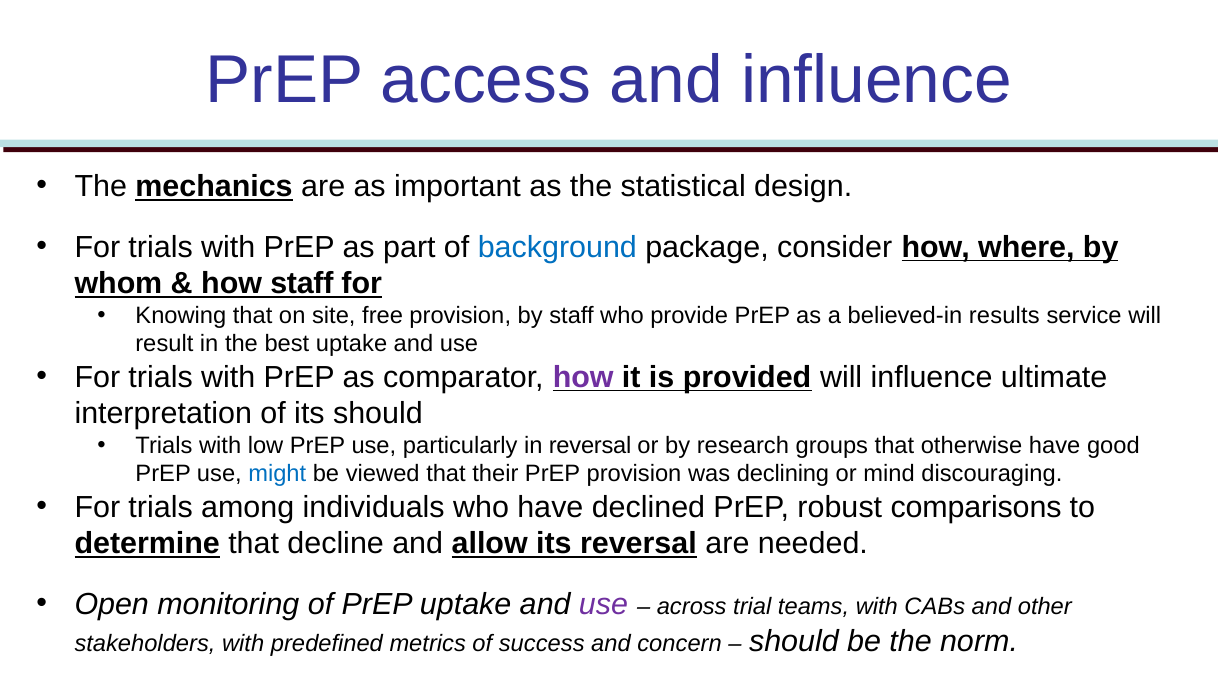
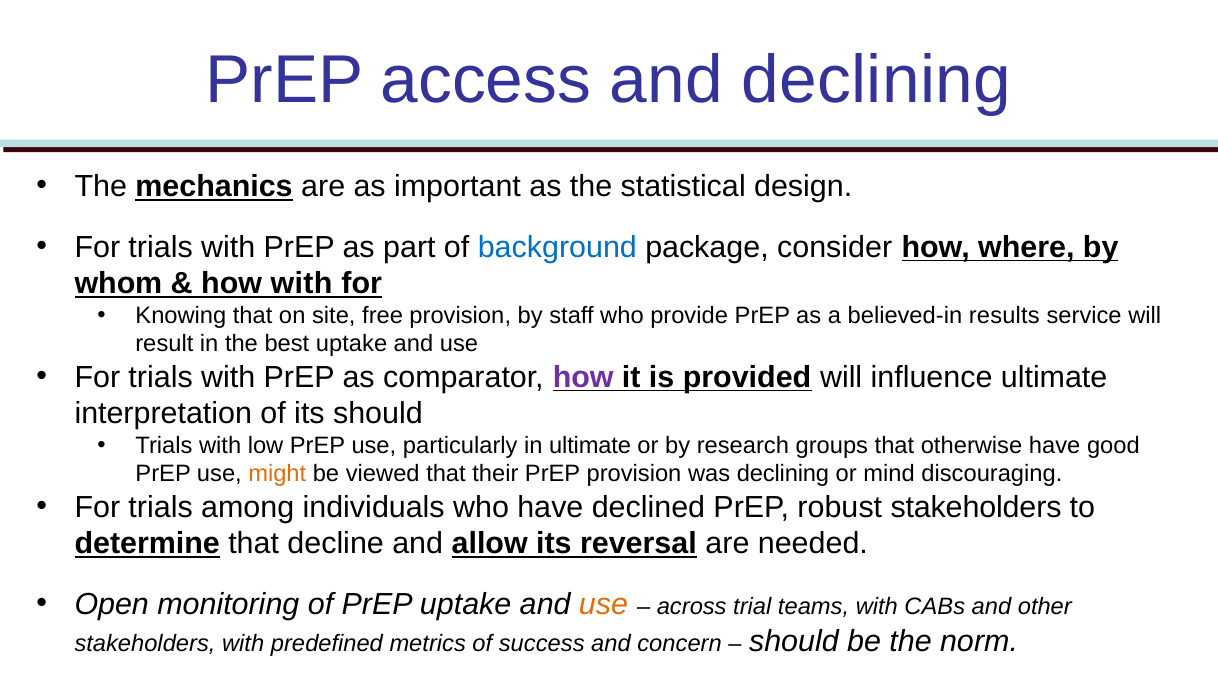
and influence: influence -> declining
how staff: staff -> with
in reversal: reversal -> ultimate
might colour: blue -> orange
robust comparisons: comparisons -> stakeholders
use at (604, 605) colour: purple -> orange
